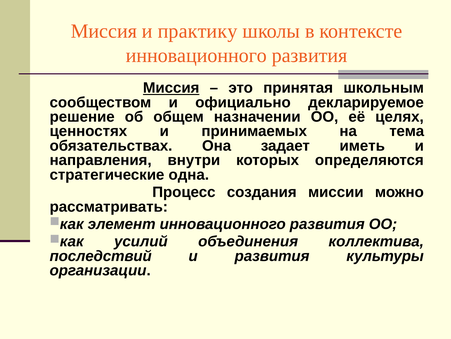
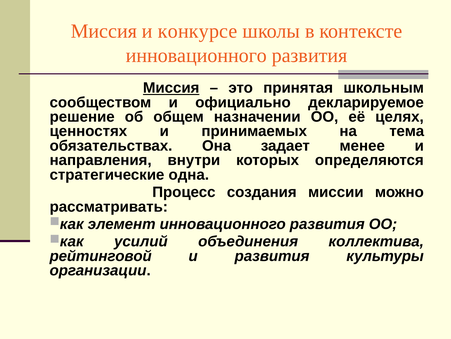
практику: практику -> конкурсе
иметь: иметь -> менее
последствий: последствий -> рейтинговой
